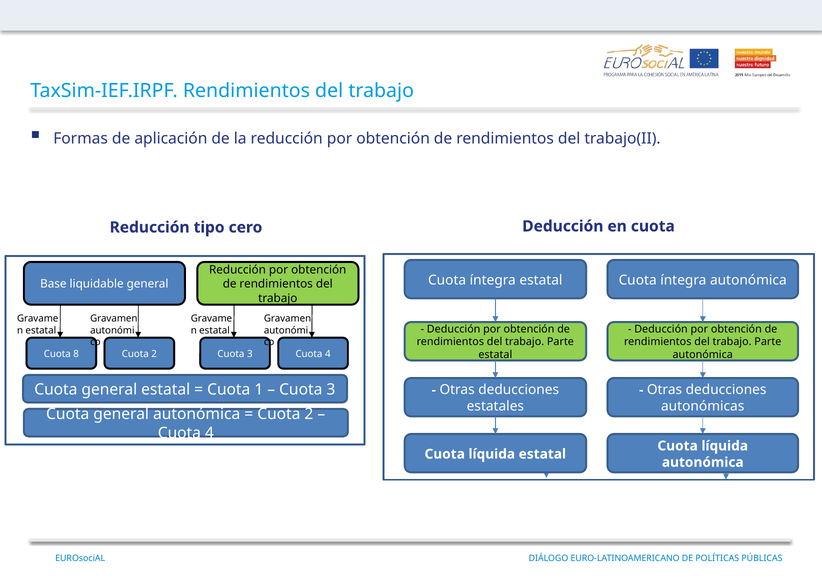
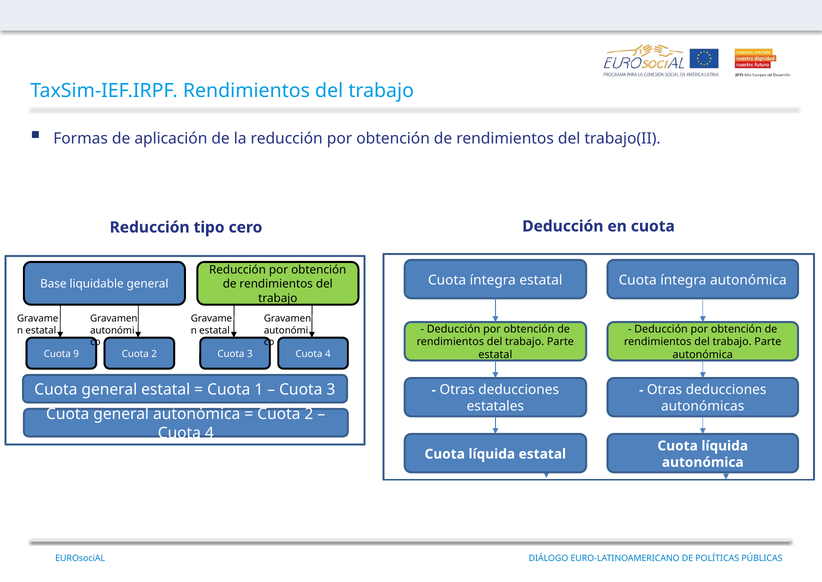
8: 8 -> 9
